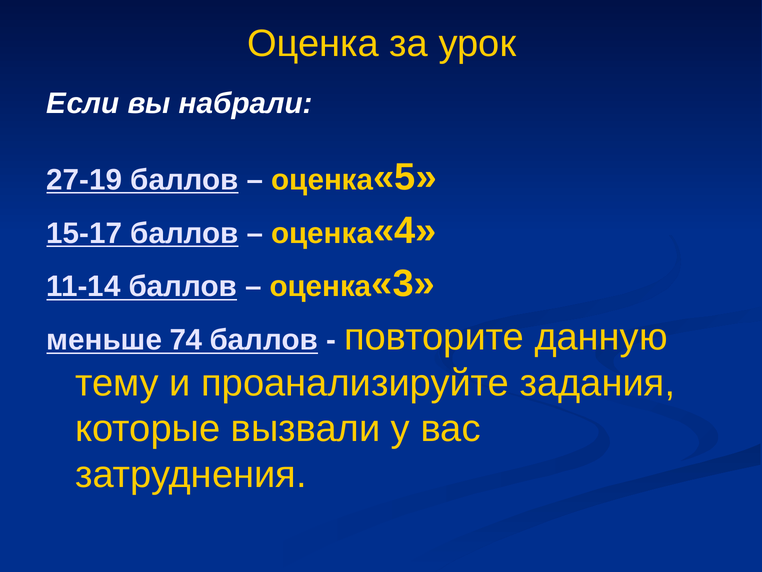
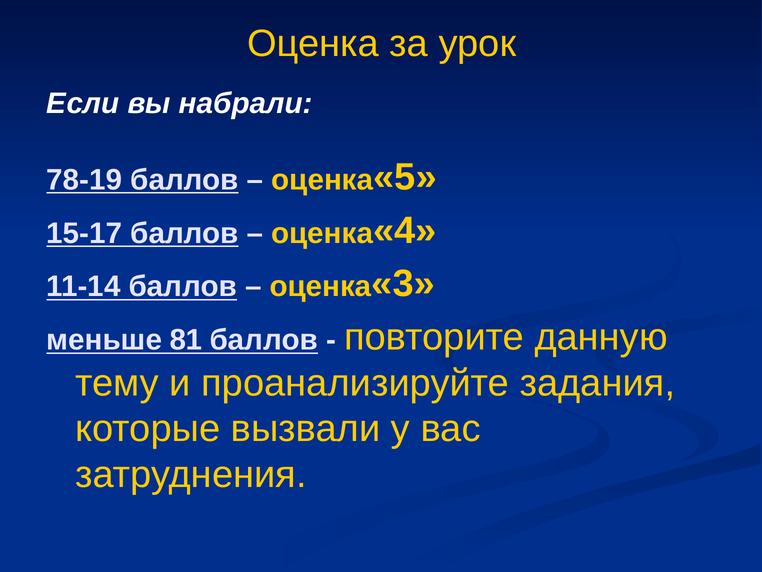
27-19: 27-19 -> 78-19
74: 74 -> 81
